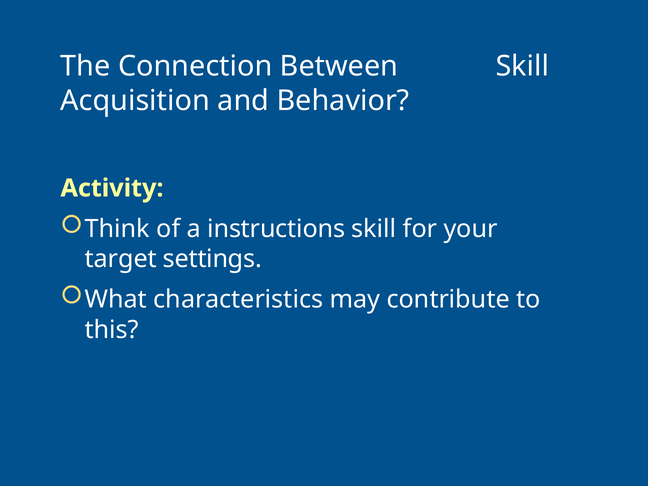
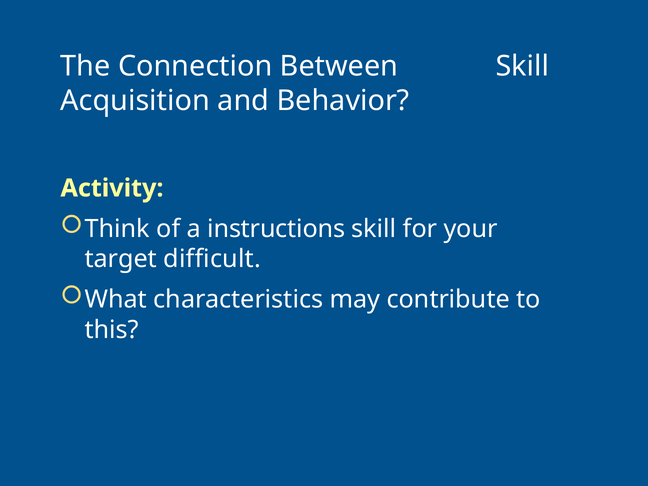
settings: settings -> difficult
